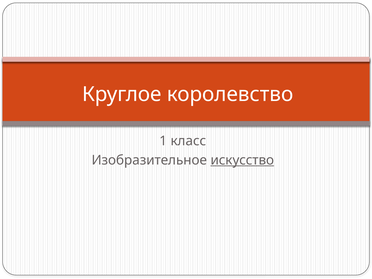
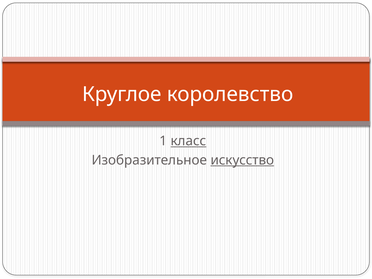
класс underline: none -> present
